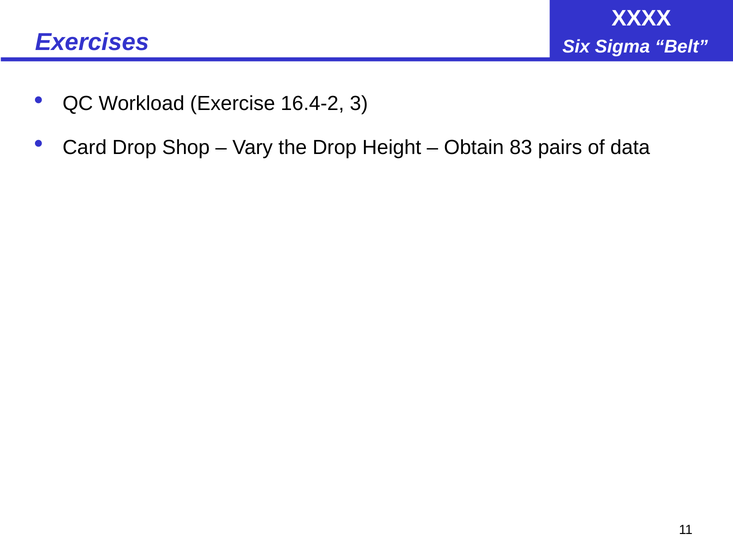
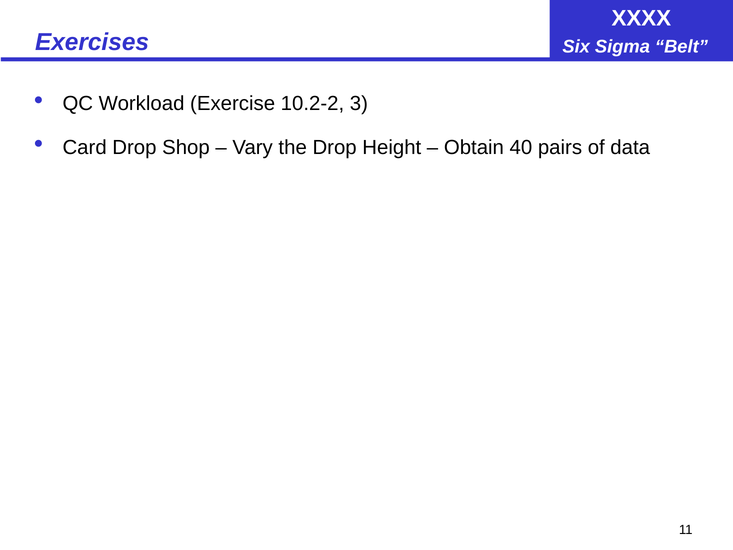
16.4-2: 16.4-2 -> 10.2-2
83: 83 -> 40
